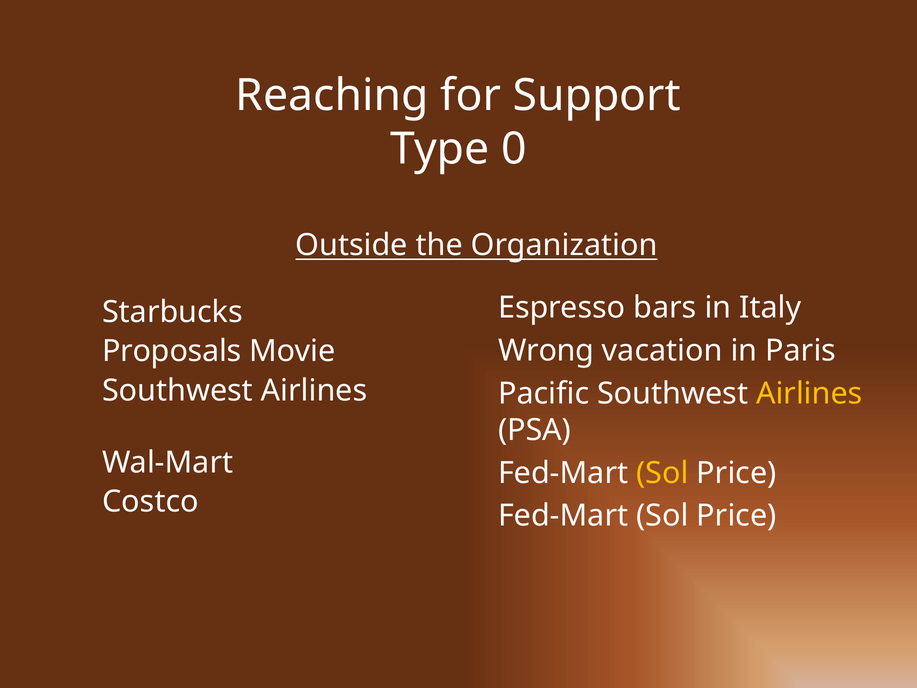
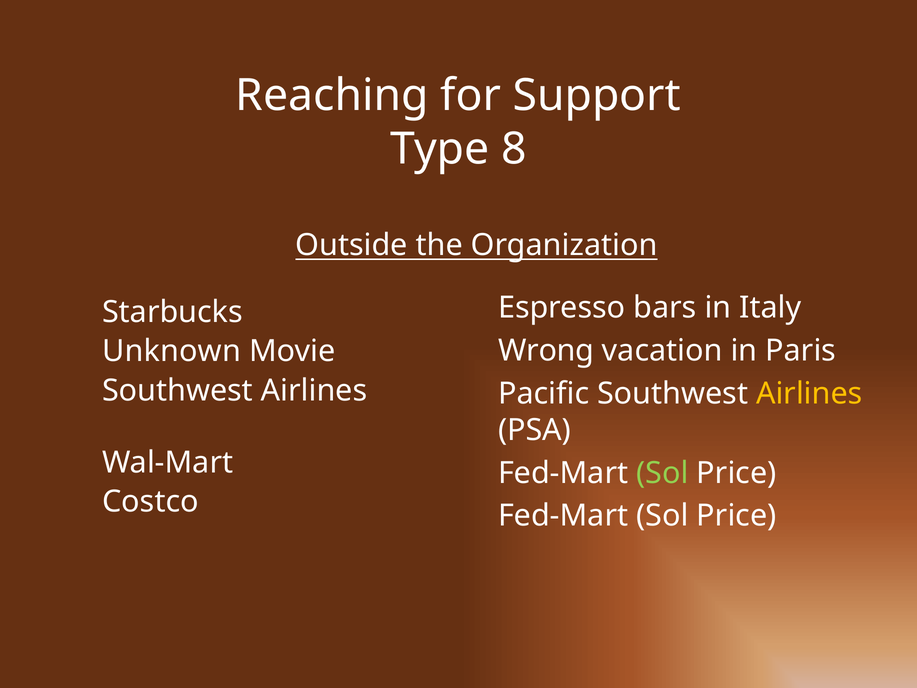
0: 0 -> 8
Proposals: Proposals -> Unknown
Sol at (662, 473) colour: yellow -> light green
